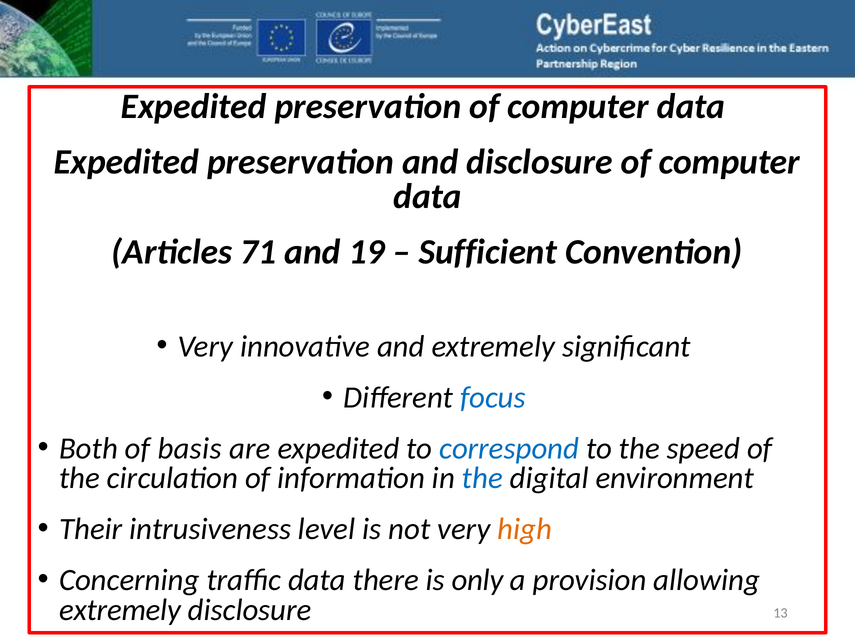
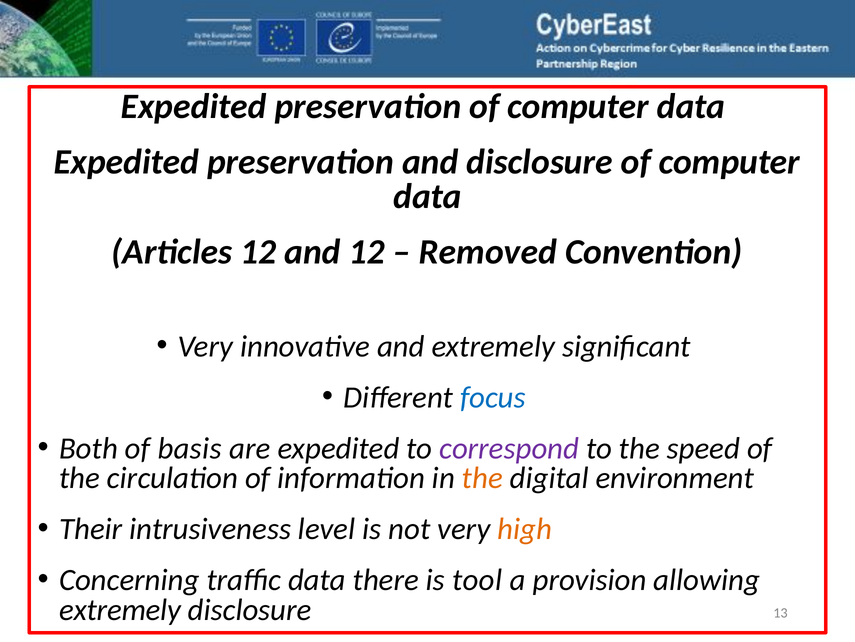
Articles 71: 71 -> 12
and 19: 19 -> 12
Sufficient: Sufficient -> Removed
correspond colour: blue -> purple
the at (482, 478) colour: blue -> orange
only: only -> tool
